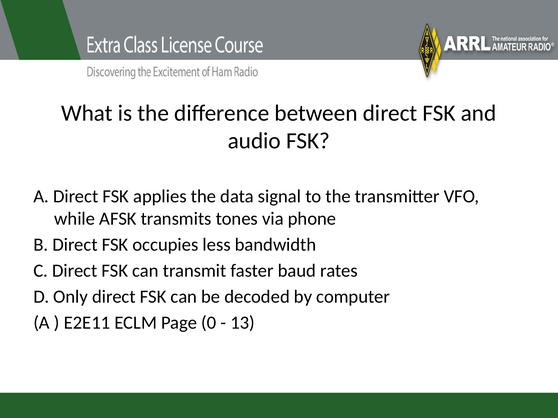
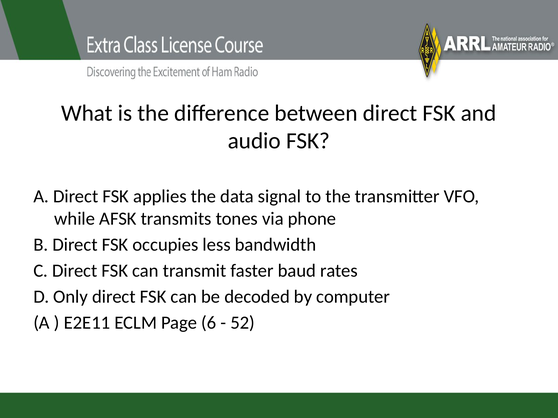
0: 0 -> 6
13: 13 -> 52
